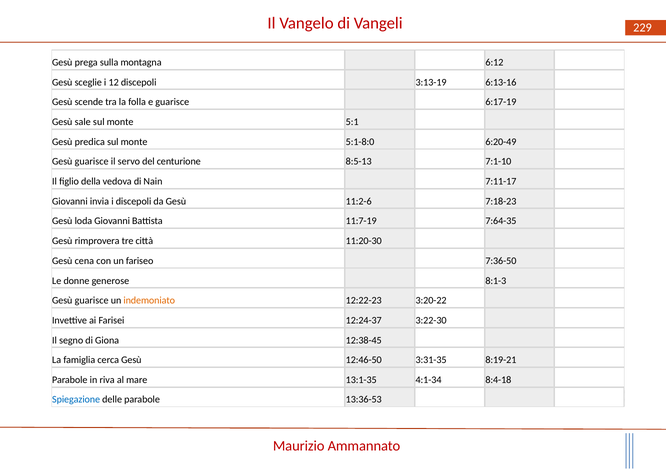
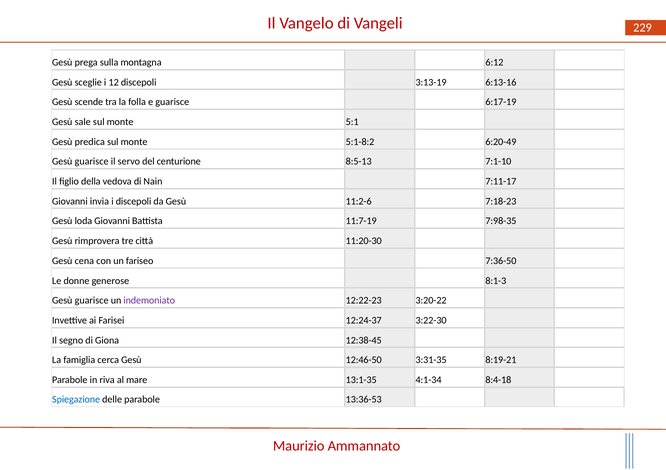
5:1-8:0: 5:1-8:0 -> 5:1-8:2
7:64-35: 7:64-35 -> 7:98-35
indemoniato colour: orange -> purple
